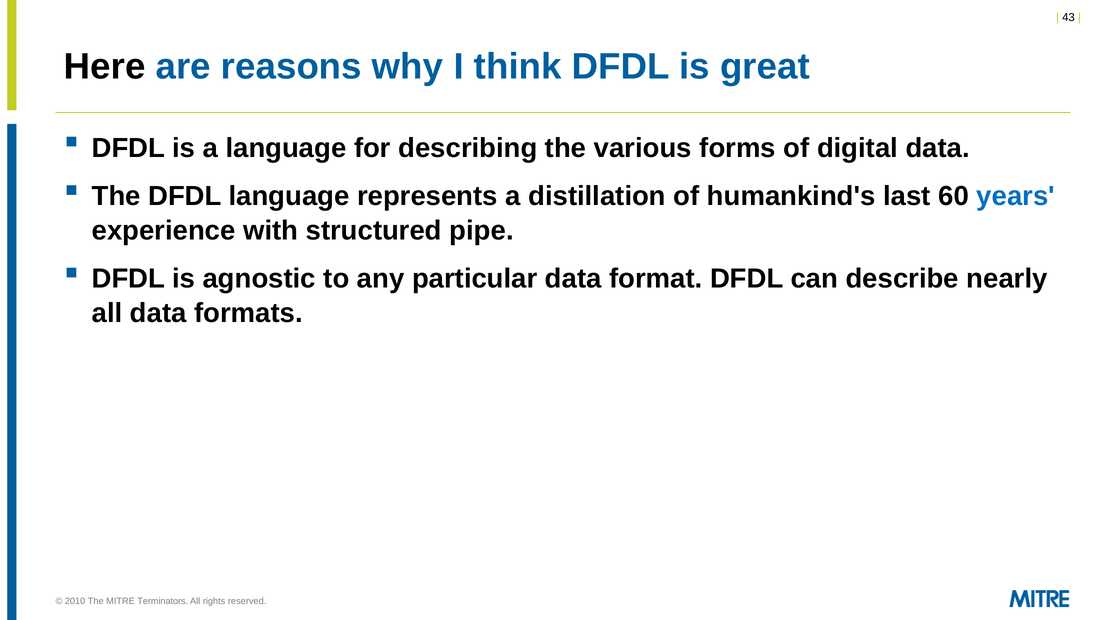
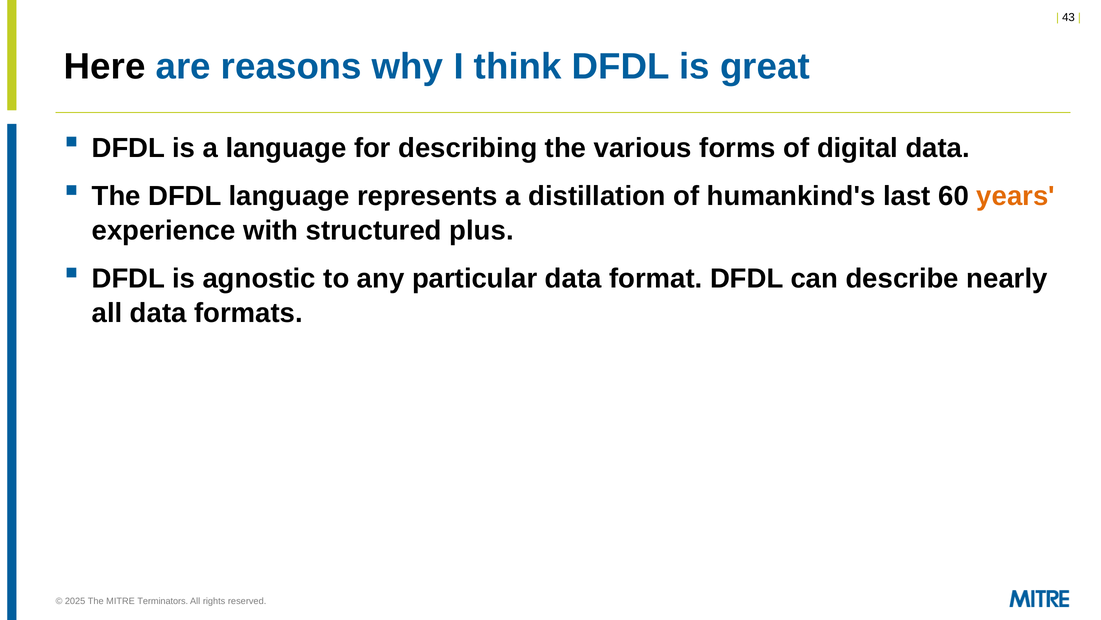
years colour: blue -> orange
pipe: pipe -> plus
2010: 2010 -> 2025
